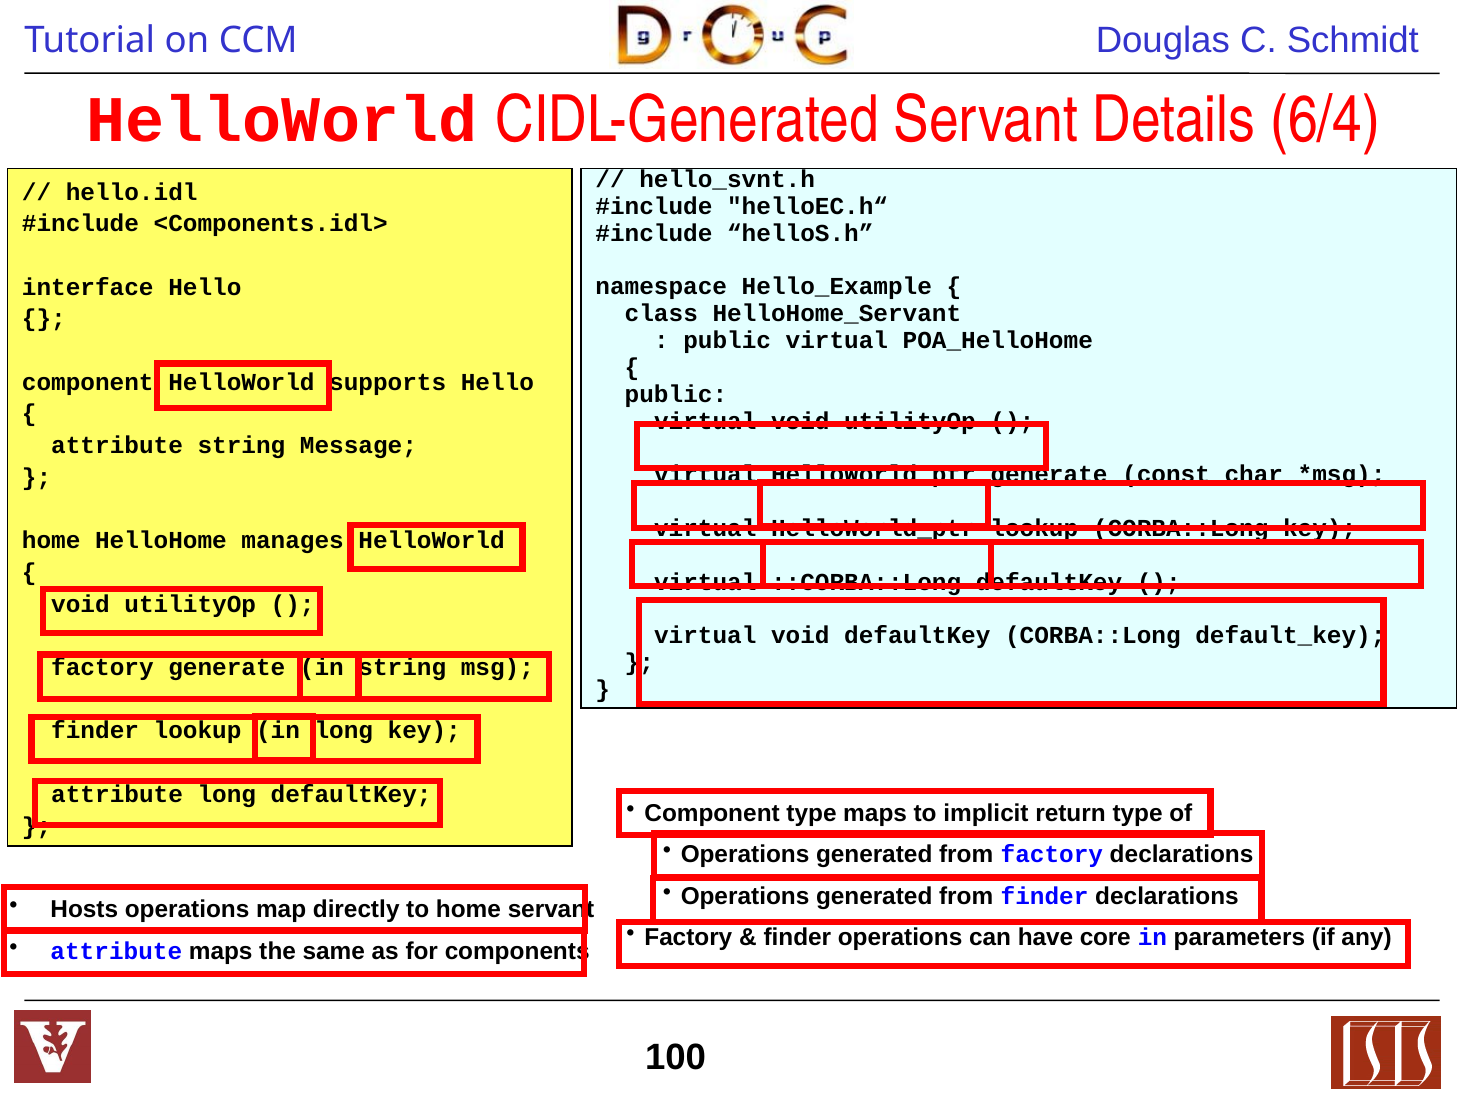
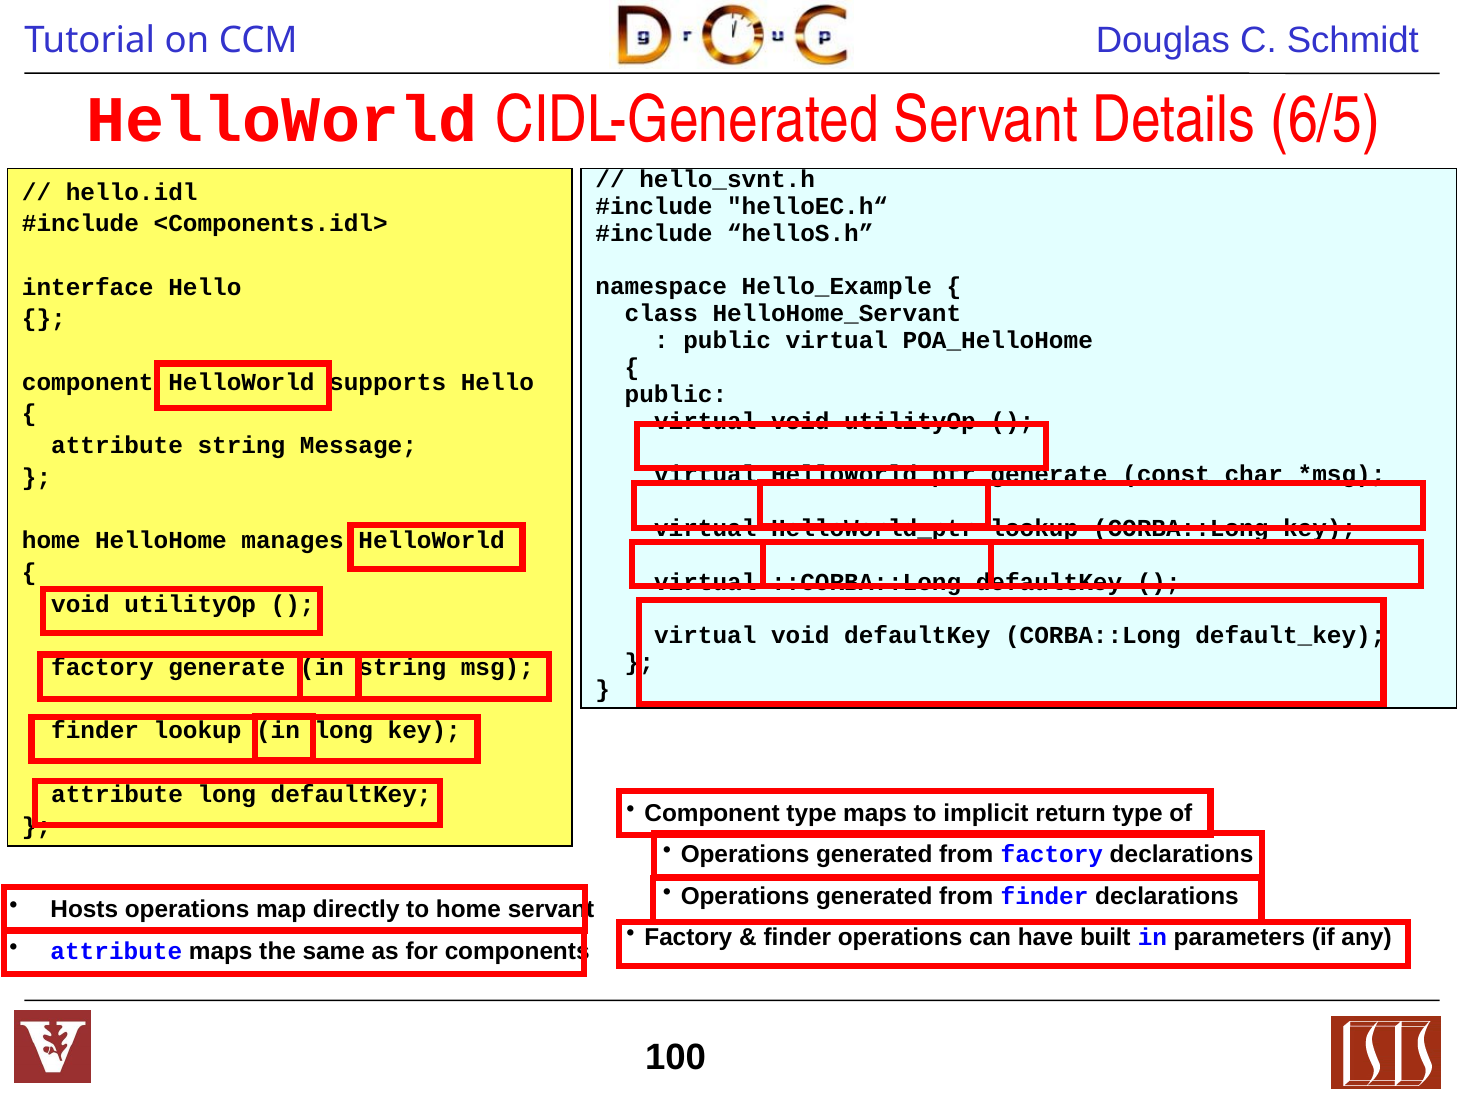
6/4: 6/4 -> 6/5
core: core -> built
